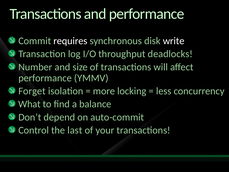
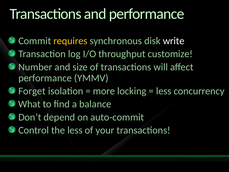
requires colour: white -> yellow
deadlocks: deadlocks -> customize
the last: last -> less
